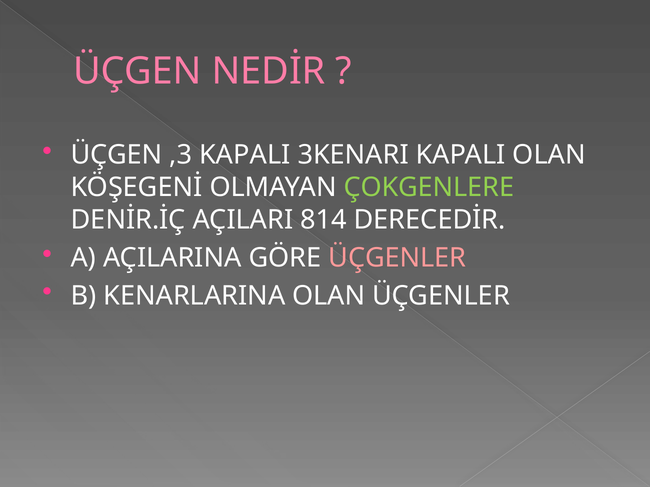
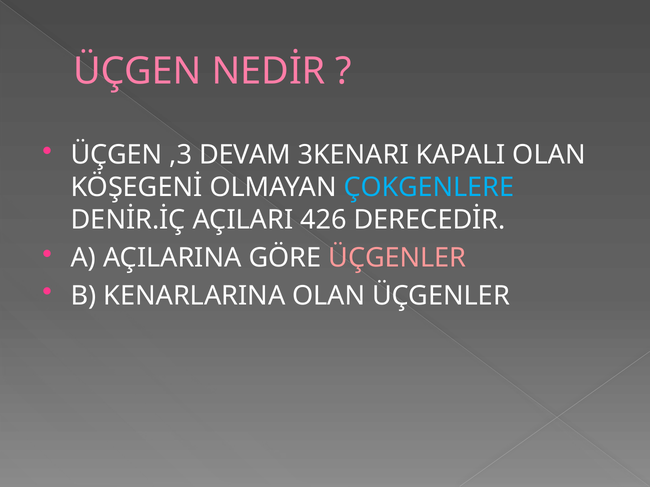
,3 KAPALI: KAPALI -> DEVAM
ÇOKGENLERE colour: light green -> light blue
814: 814 -> 426
